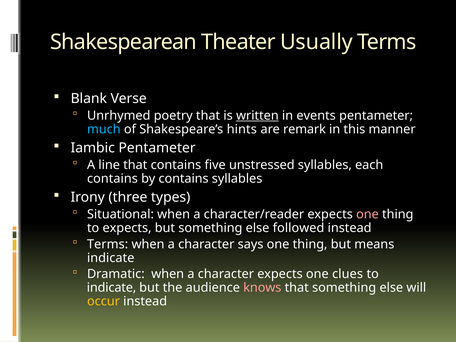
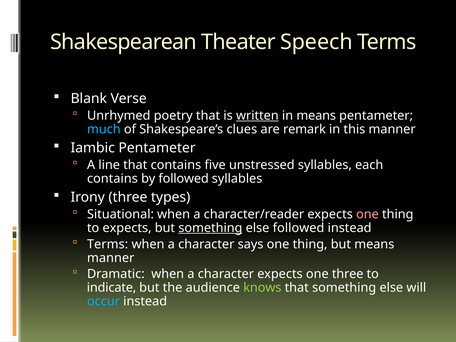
Usually: Usually -> Speech
in events: events -> means
hints: hints -> clues
by contains: contains -> followed
something at (210, 228) underline: none -> present
indicate at (111, 258): indicate -> manner
one clues: clues -> three
knows colour: pink -> light green
occur colour: yellow -> light blue
